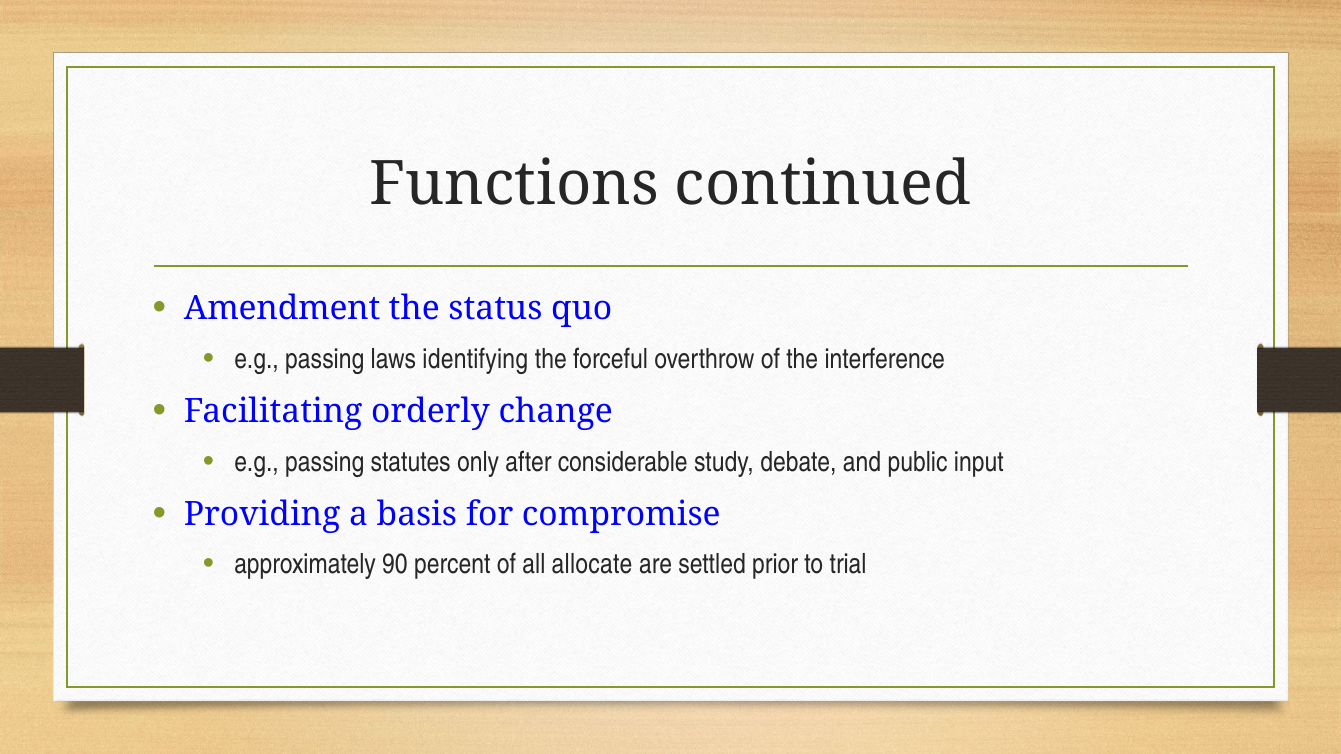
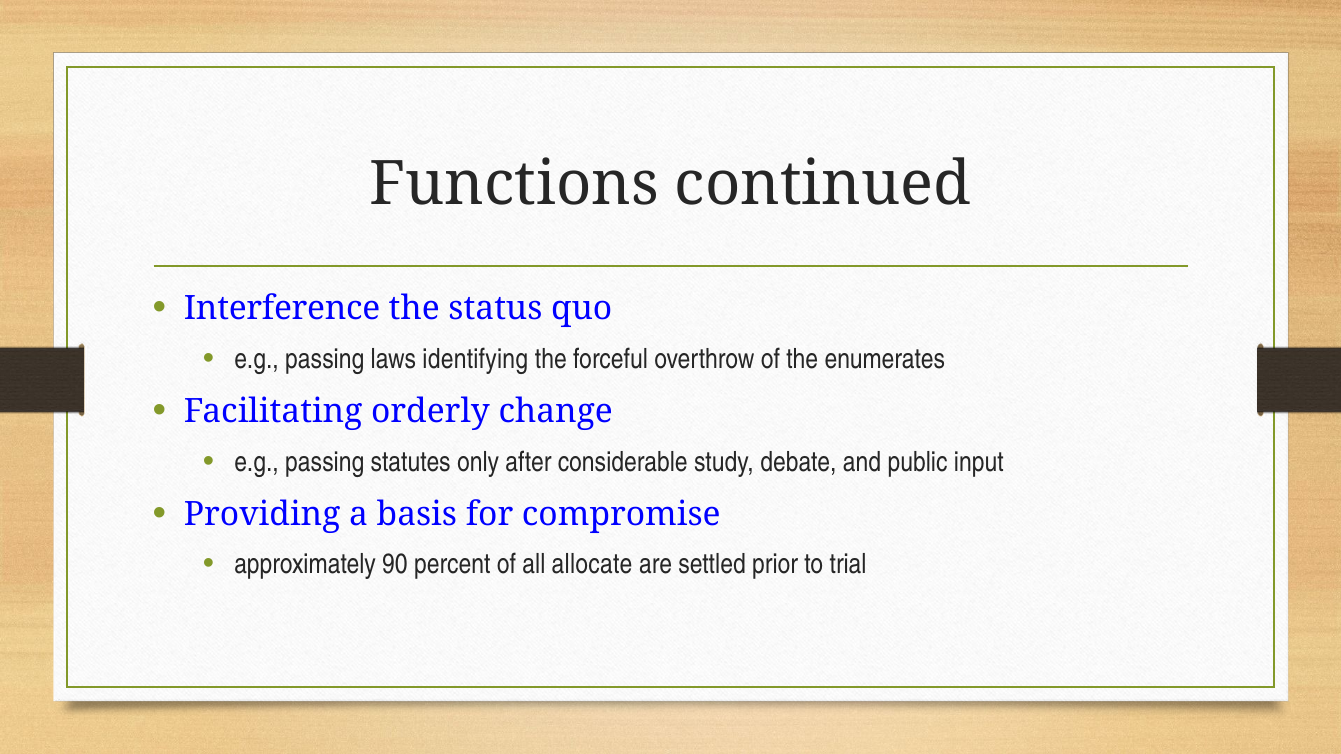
Amendment: Amendment -> Interference
interference: interference -> enumerates
